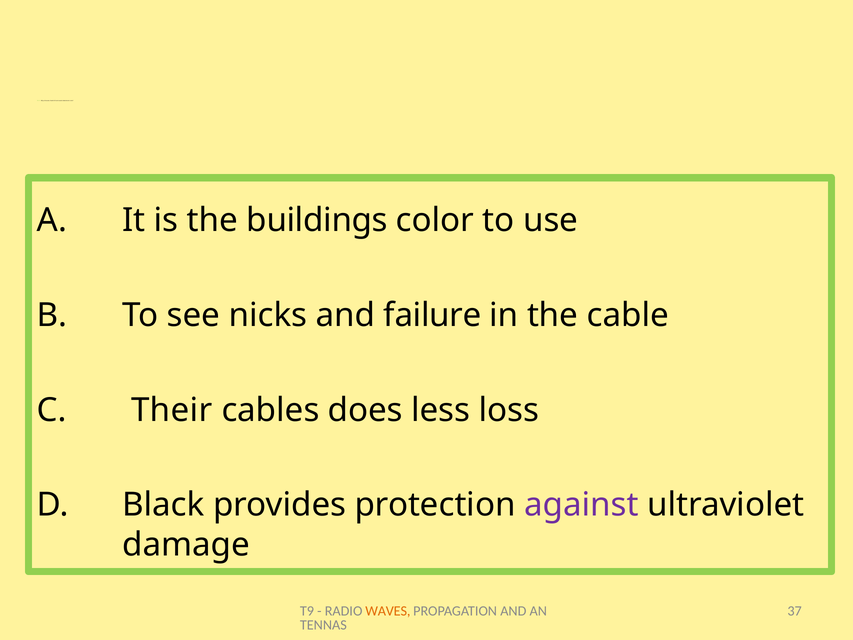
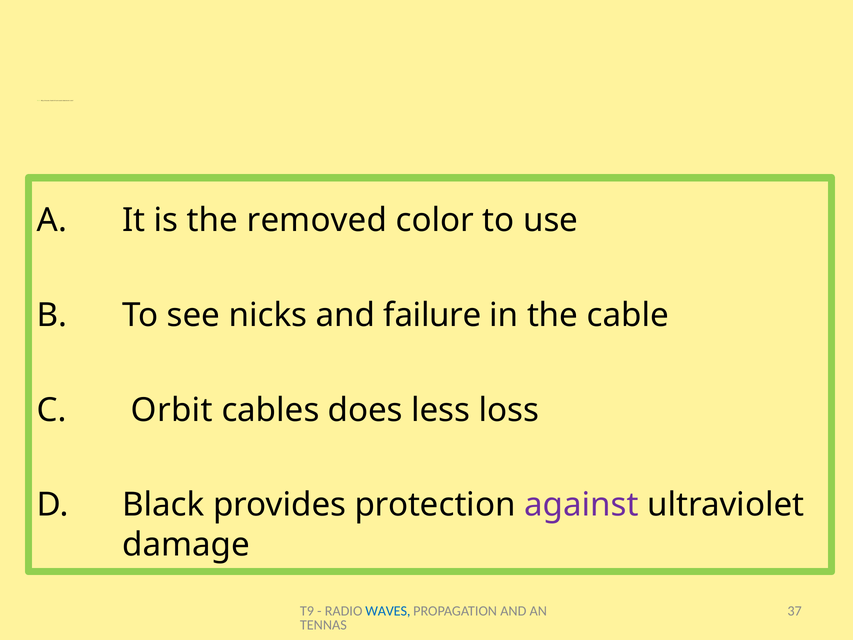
buildings: buildings -> removed
Their: Their -> Orbit
WAVES colour: orange -> blue
